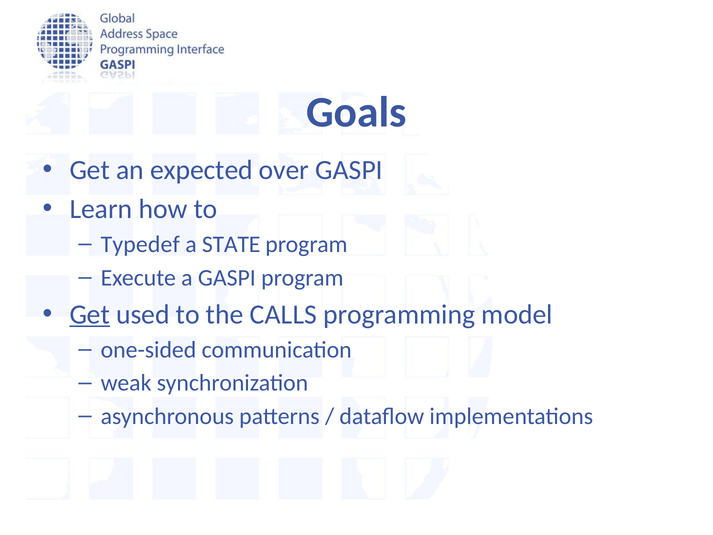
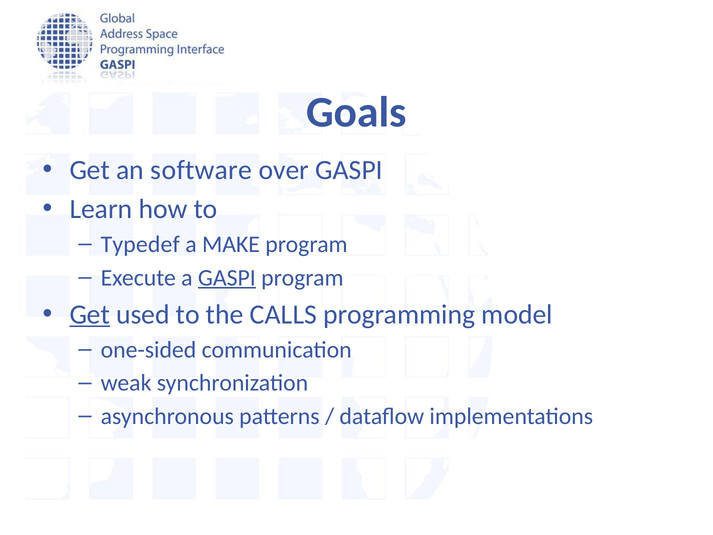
expected: expected -> software
STATE: STATE -> MAKE
GASPI at (227, 278) underline: none -> present
